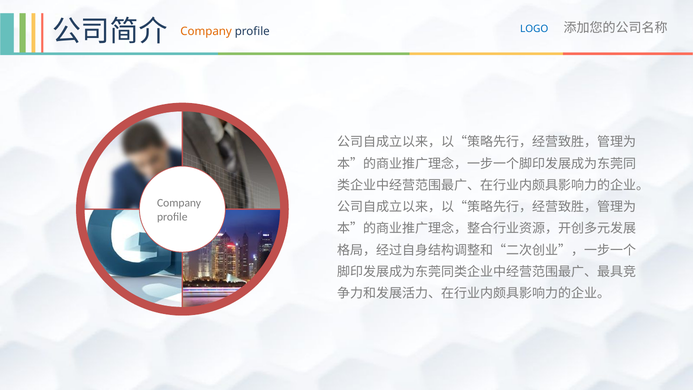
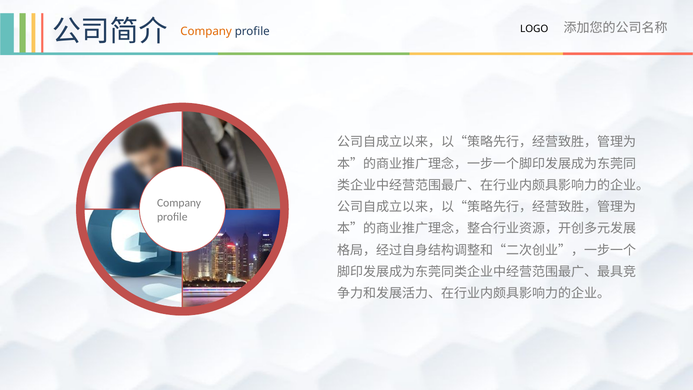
LOGO colour: blue -> black
